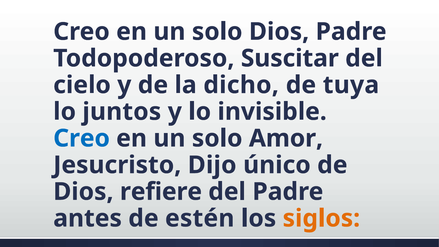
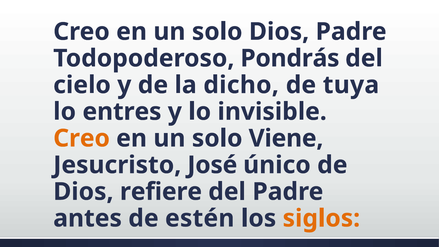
Suscitar: Suscitar -> Pondrás
juntos: juntos -> entres
Creo at (82, 138) colour: blue -> orange
Amor: Amor -> Viene
Dijo: Dijo -> José
